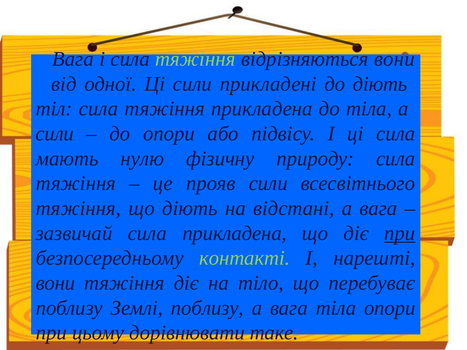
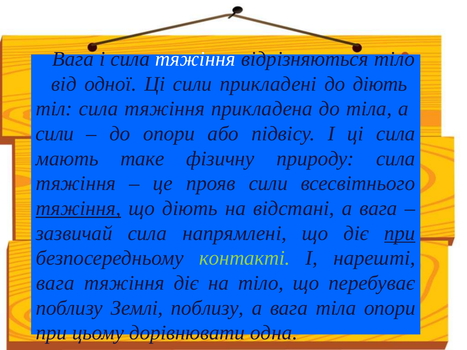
тяжіння at (195, 59) colour: light green -> white
відрізняються вони: вони -> тіло
нулю: нулю -> таке
тяжіння at (78, 208) underline: none -> present
сила прикладена: прикладена -> напрямлені
вони at (56, 283): вони -> вага
таке: таке -> одна
